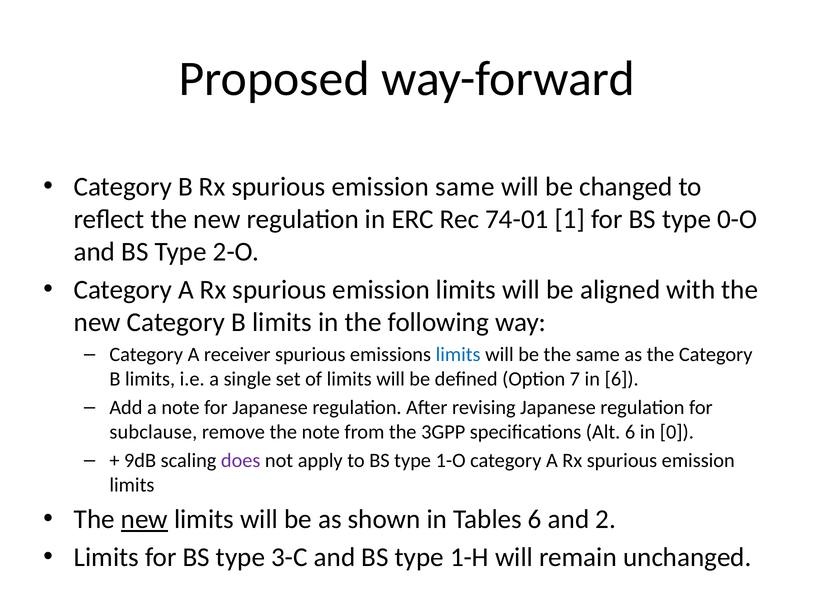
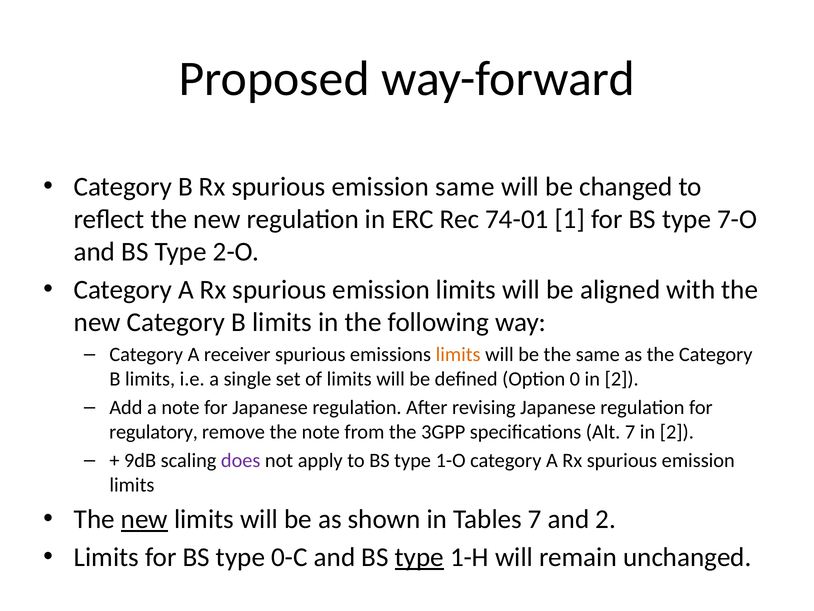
0-O: 0-O -> 7-O
limits at (458, 354) colour: blue -> orange
7: 7 -> 0
6 at (622, 379): 6 -> 2
subclause: subclause -> regulatory
Alt 6: 6 -> 7
0 at (677, 432): 0 -> 2
Tables 6: 6 -> 7
3-C: 3-C -> 0-C
type at (419, 557) underline: none -> present
